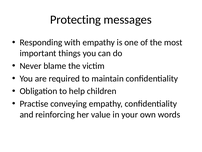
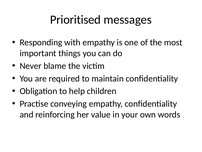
Protecting: Protecting -> Prioritised
